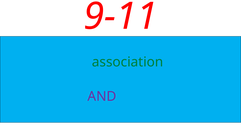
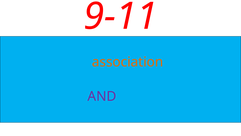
association colour: green -> orange
